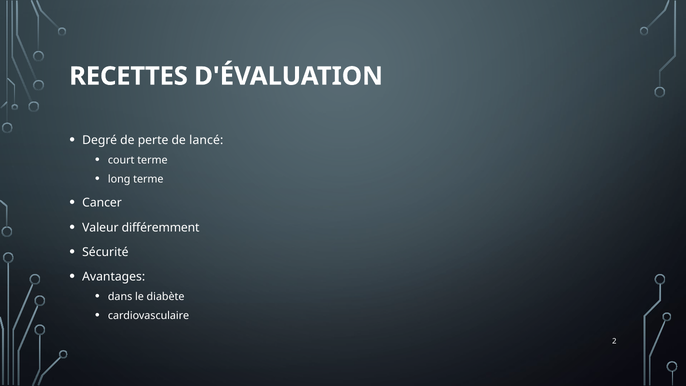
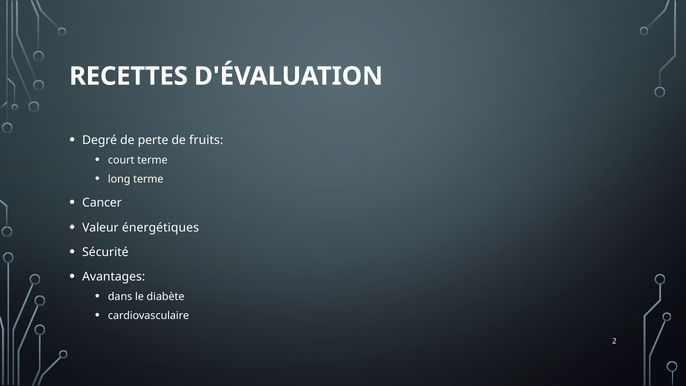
lancé: lancé -> fruits
différemment: différemment -> énergétiques
